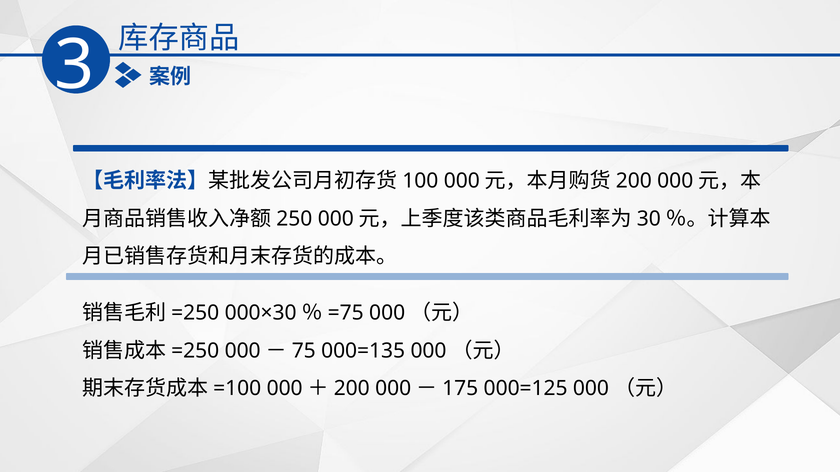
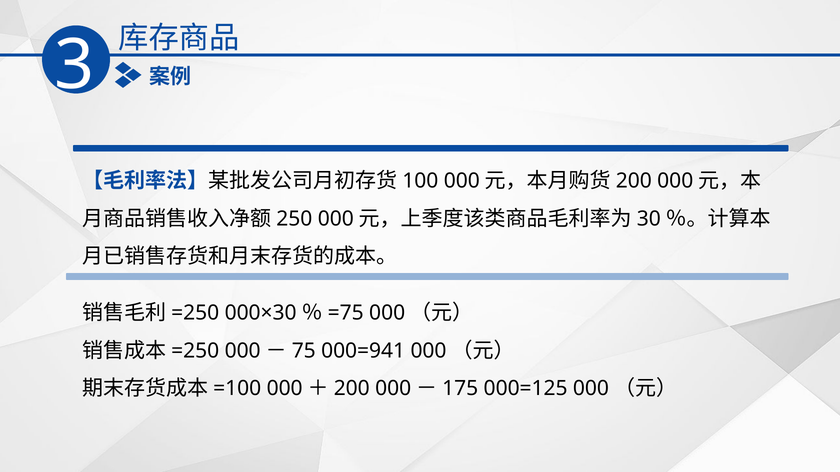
000=135: 000=135 -> 000=941
